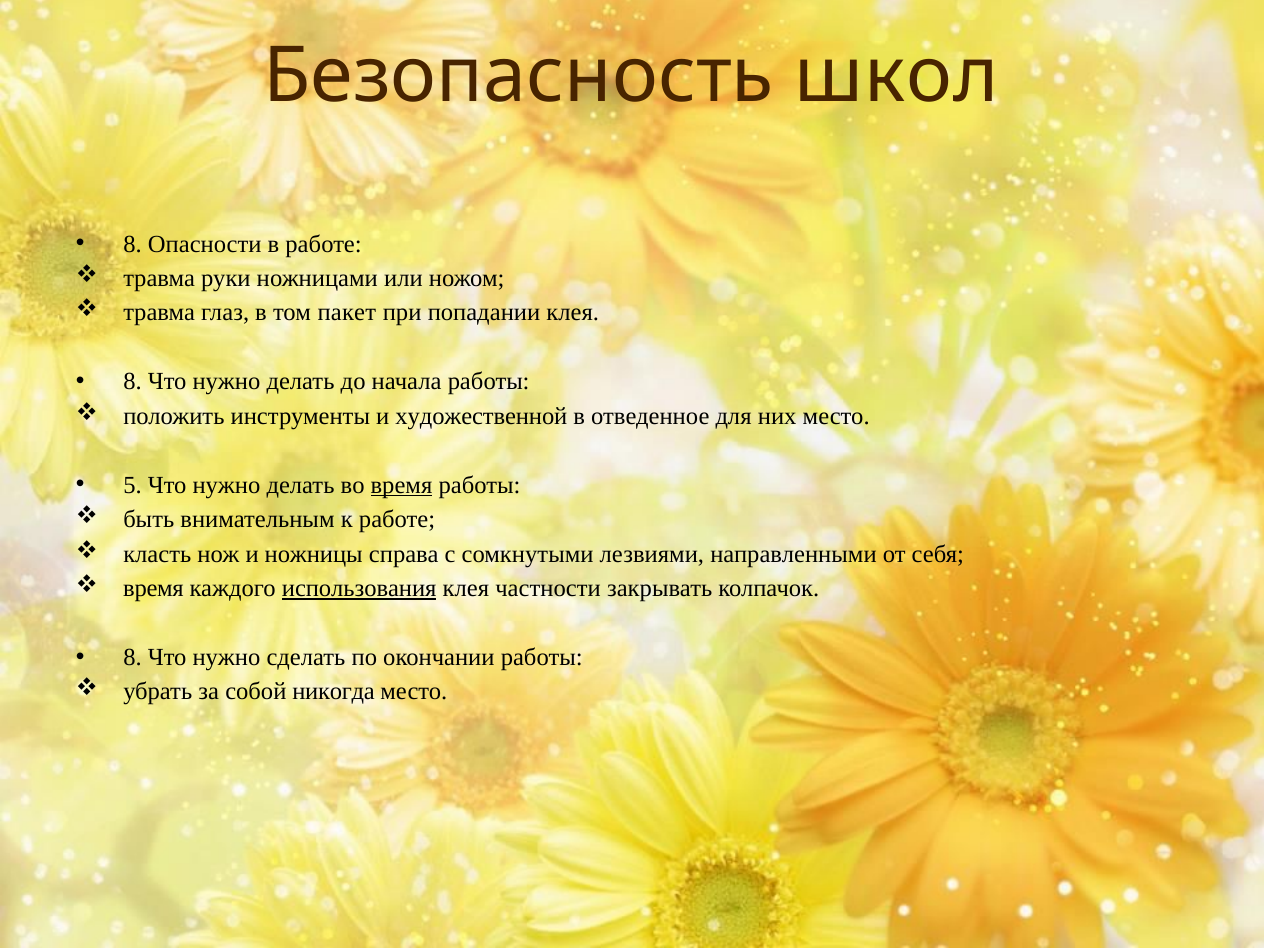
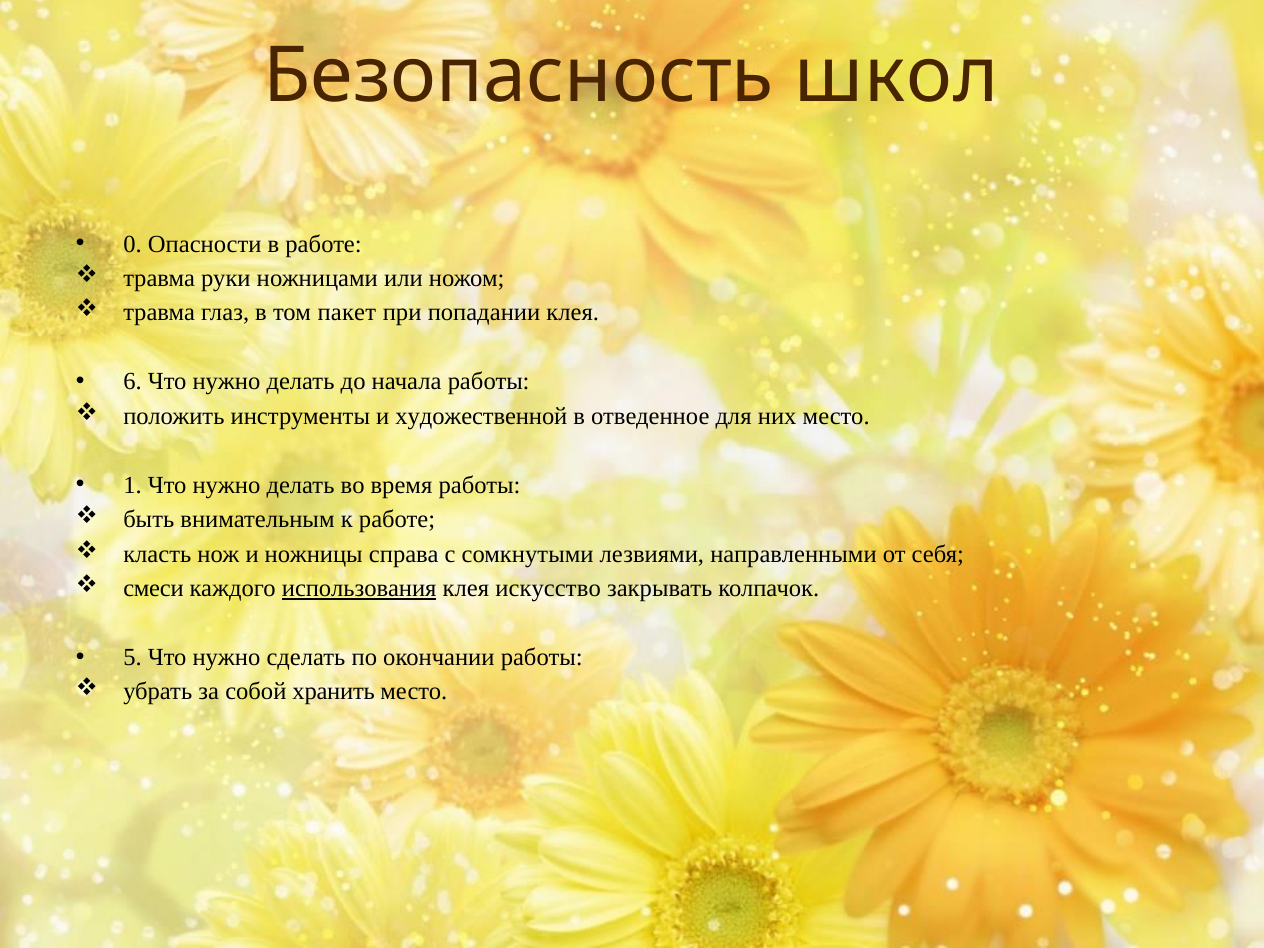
8 at (132, 244): 8 -> 0
8 at (132, 382): 8 -> 6
5: 5 -> 1
время at (401, 485) underline: present -> none
время at (153, 588): время -> смеси
частности: частности -> искусство
8 at (132, 657): 8 -> 5
никогда: никогда -> хранить
